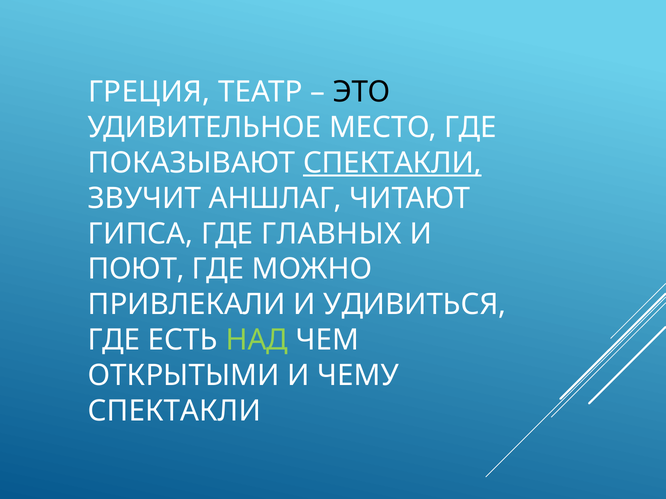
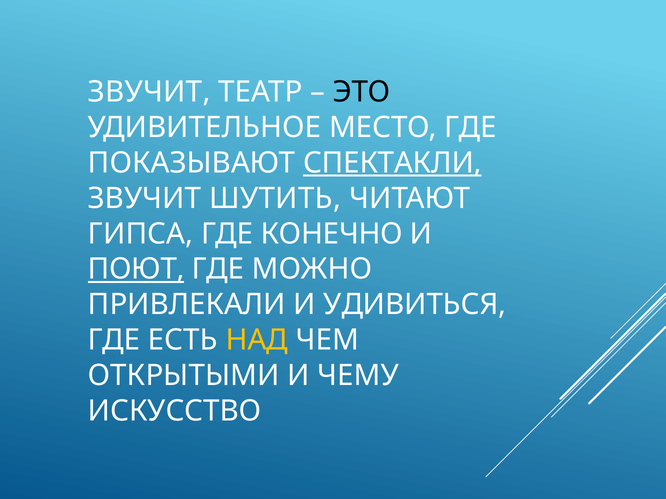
ГРЕЦИЯ at (149, 92): ГРЕЦИЯ -> ЗВУЧИТ
АНШЛАГ: АНШЛАГ -> ШУТИТЬ
ГЛАВНЫХ: ГЛАВНЫХ -> КОНЕЧНО
ПОЮТ underline: none -> present
НАД colour: light green -> yellow
СПЕКТАКЛИ at (174, 412): СПЕКТАКЛИ -> ИСКУССТВО
